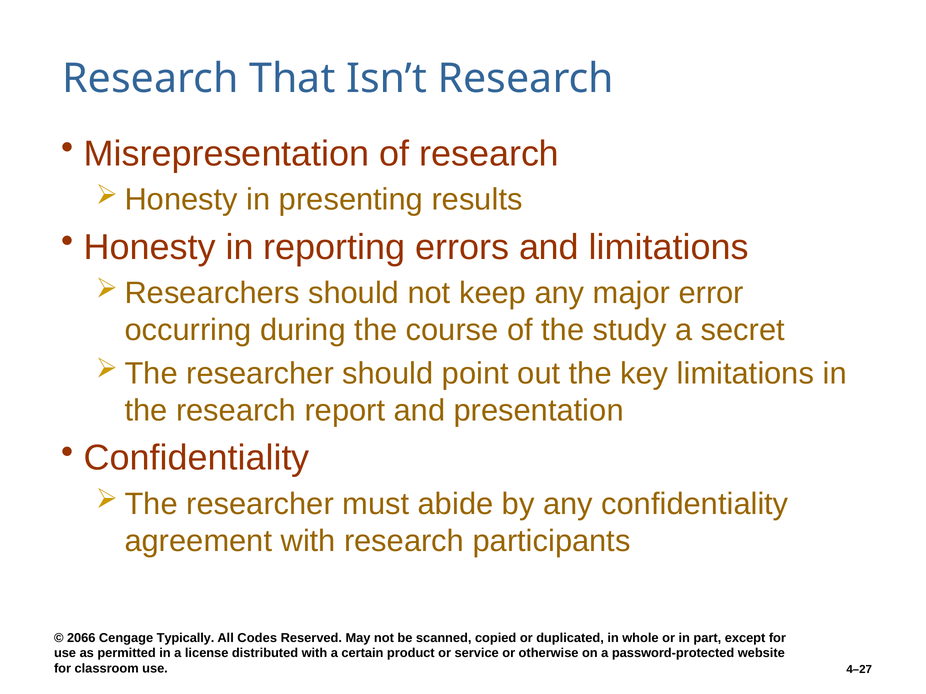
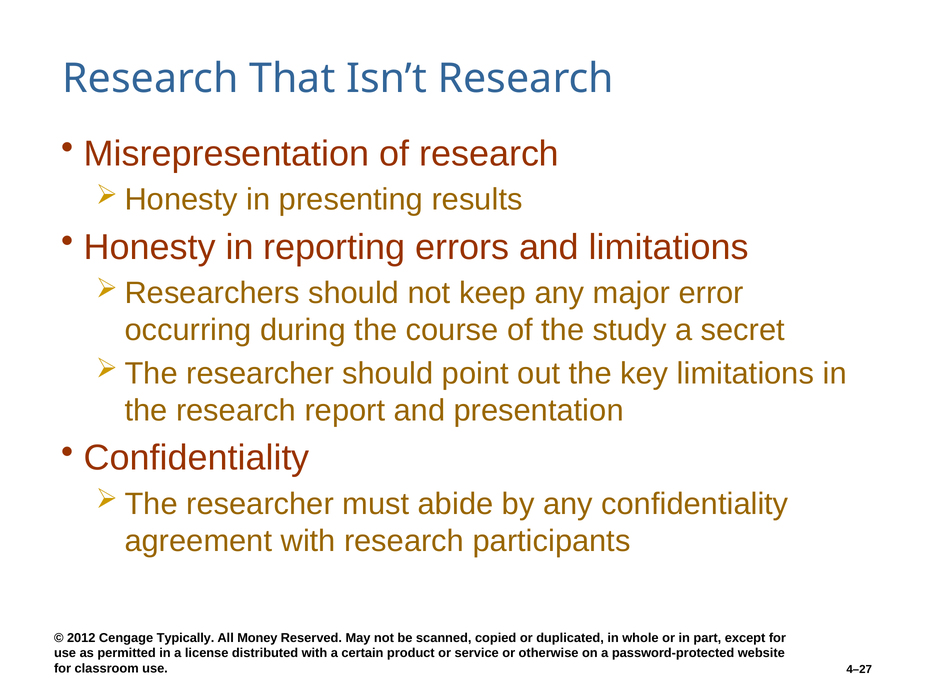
2066: 2066 -> 2012
Codes: Codes -> Money
